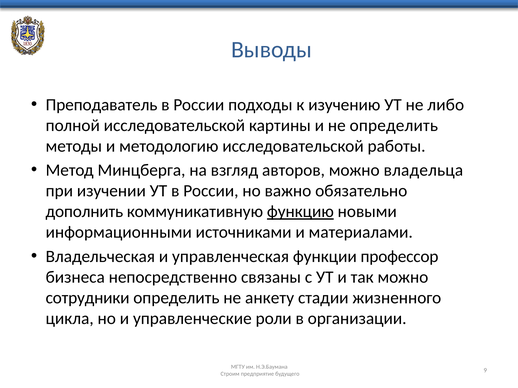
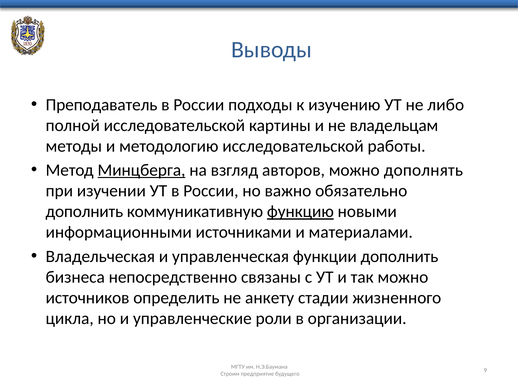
не определить: определить -> владельцам
Минцберга underline: none -> present
владельца: владельца -> дополнять
функции профессор: профессор -> дополнить
сотрудники: сотрудники -> источников
